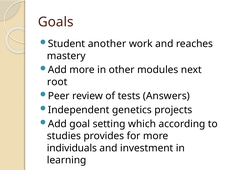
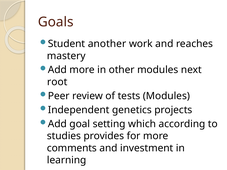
tests Answers: Answers -> Modules
individuals: individuals -> comments
